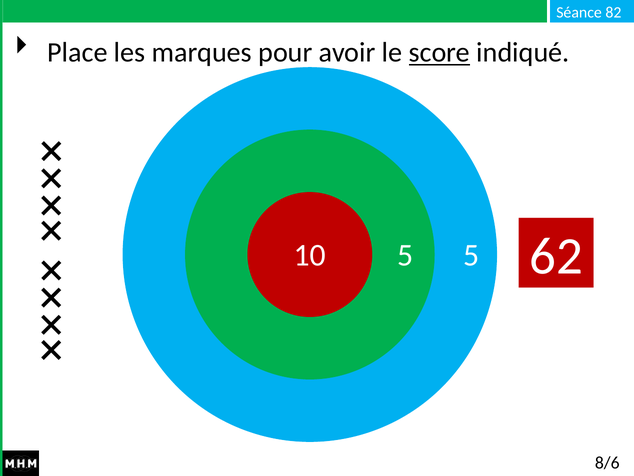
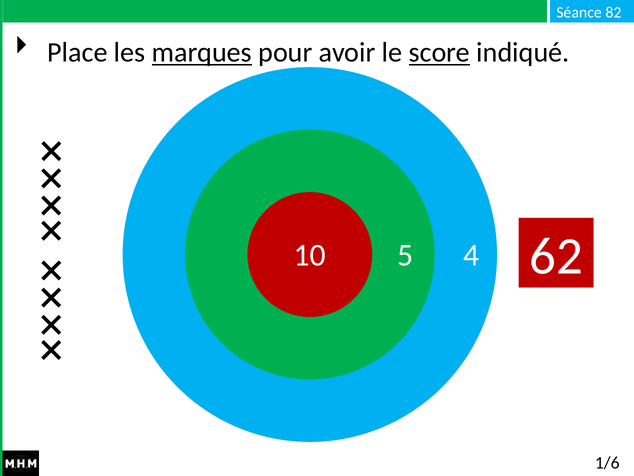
marques underline: none -> present
5 5: 5 -> 4
8/6: 8/6 -> 1/6
